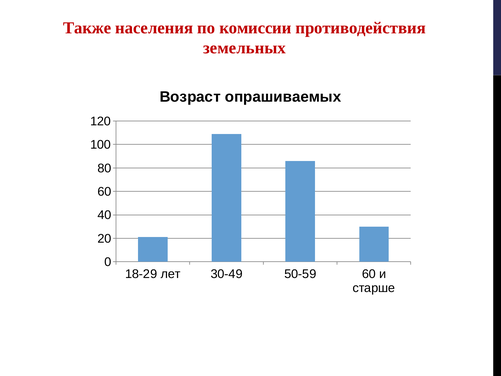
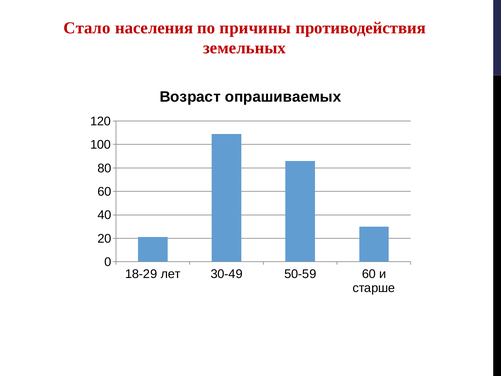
Также: Также -> Стало
комиссии: комиссии -> причины
